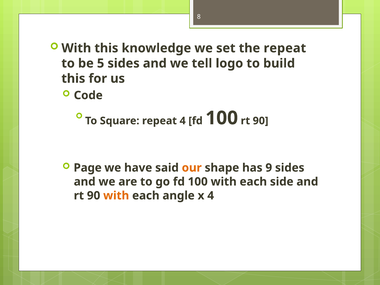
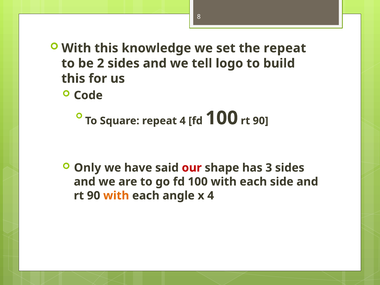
5: 5 -> 2
Page: Page -> Only
our colour: orange -> red
9: 9 -> 3
